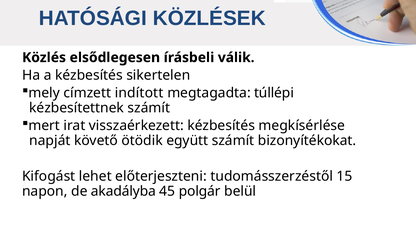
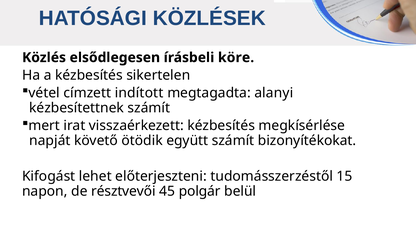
válik: válik -> köre
mely: mely -> vétel
túllépi: túllépi -> alanyi
akadályba: akadályba -> résztvevői
